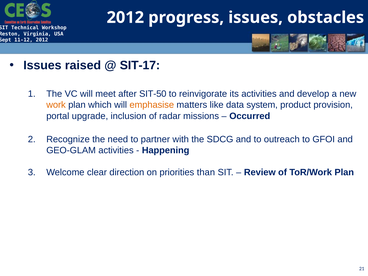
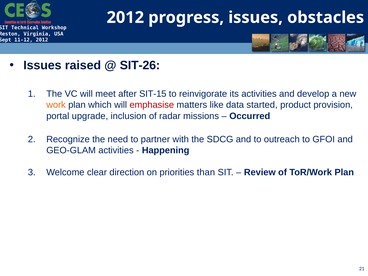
SIT-17: SIT-17 -> SIT-26
SIT-50: SIT-50 -> SIT-15
emphasise colour: orange -> red
system: system -> started
